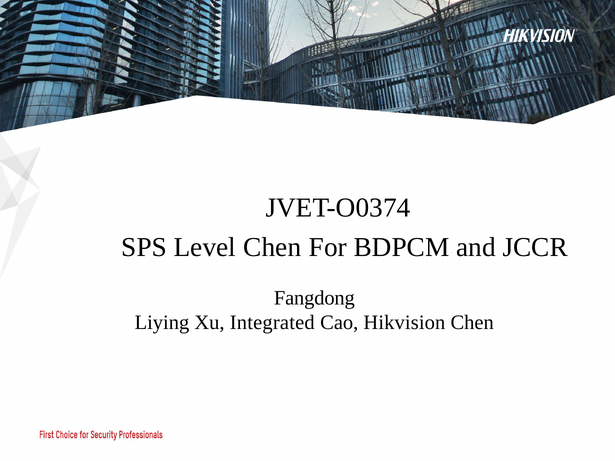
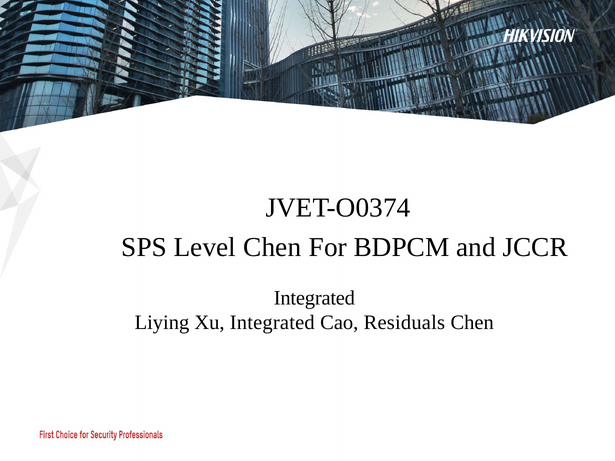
Fangdong at (314, 298): Fangdong -> Integrated
Hikvision: Hikvision -> Residuals
